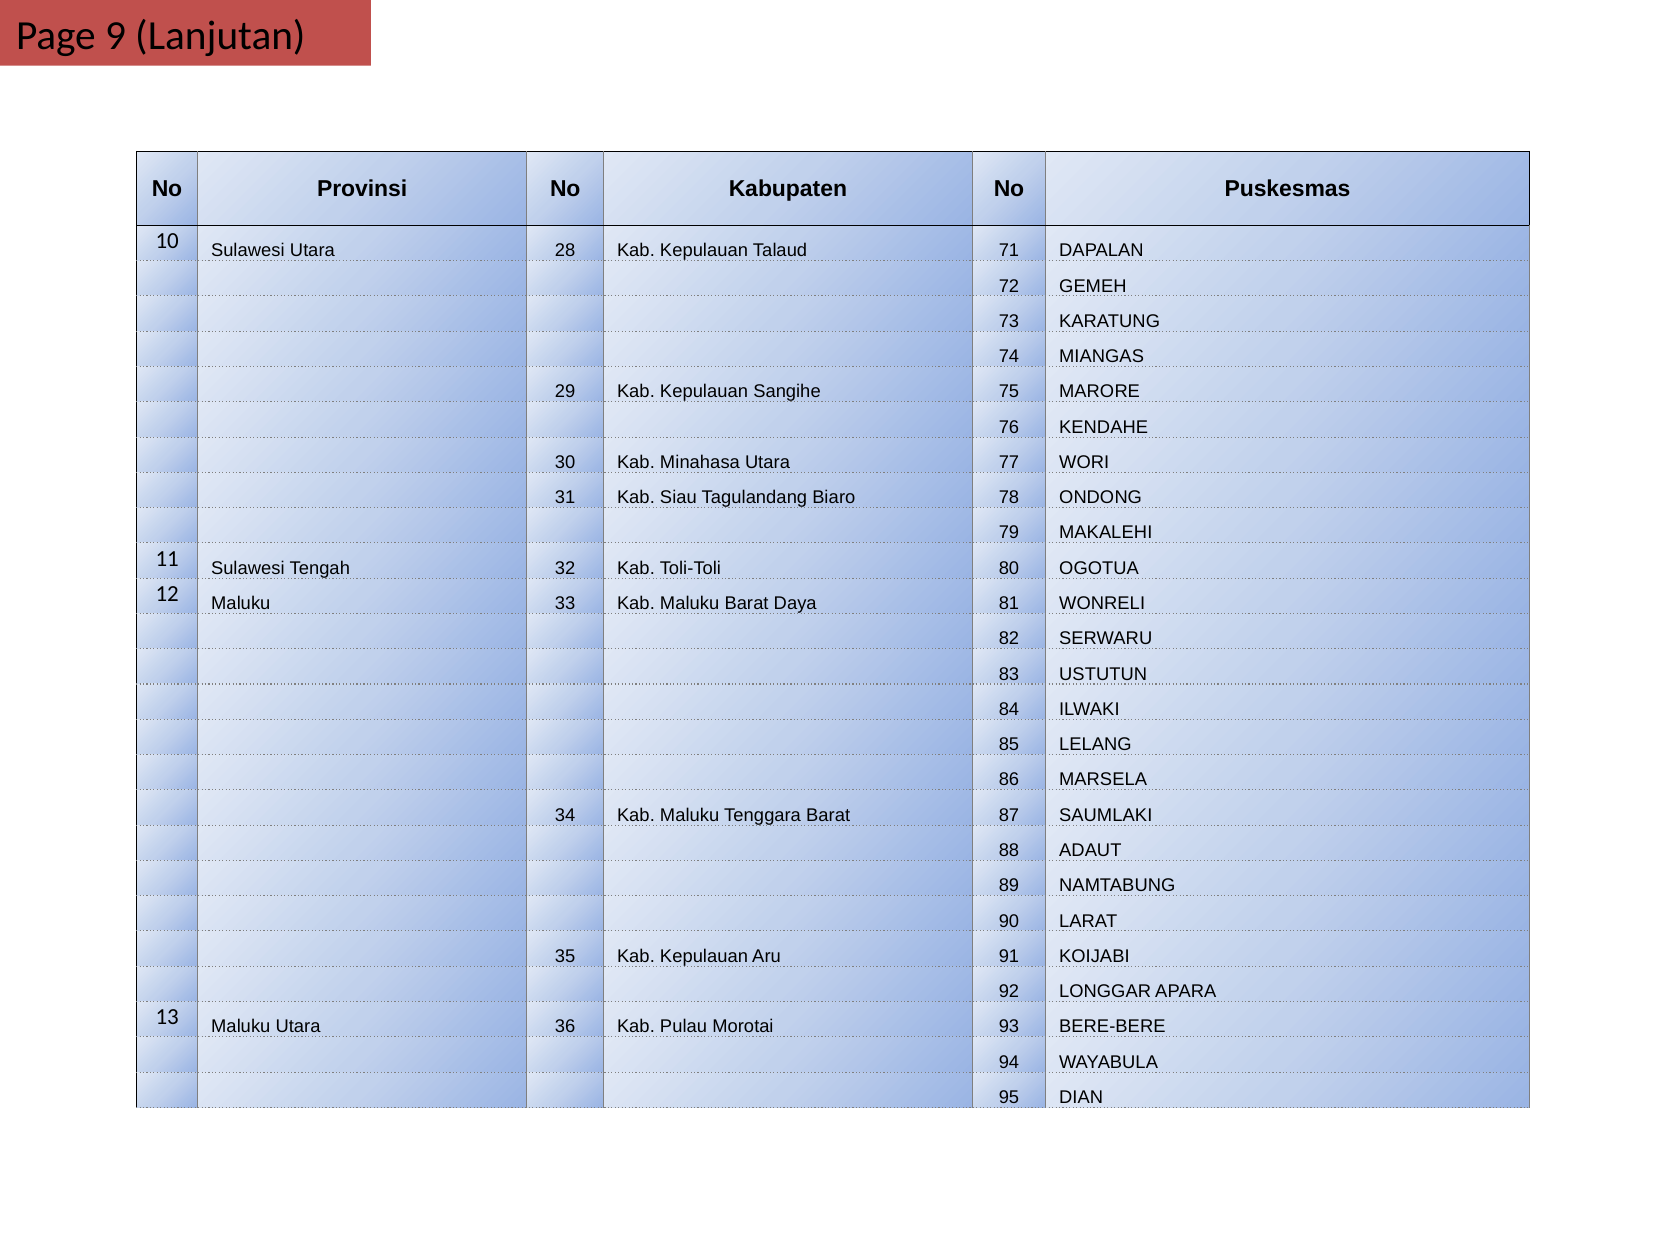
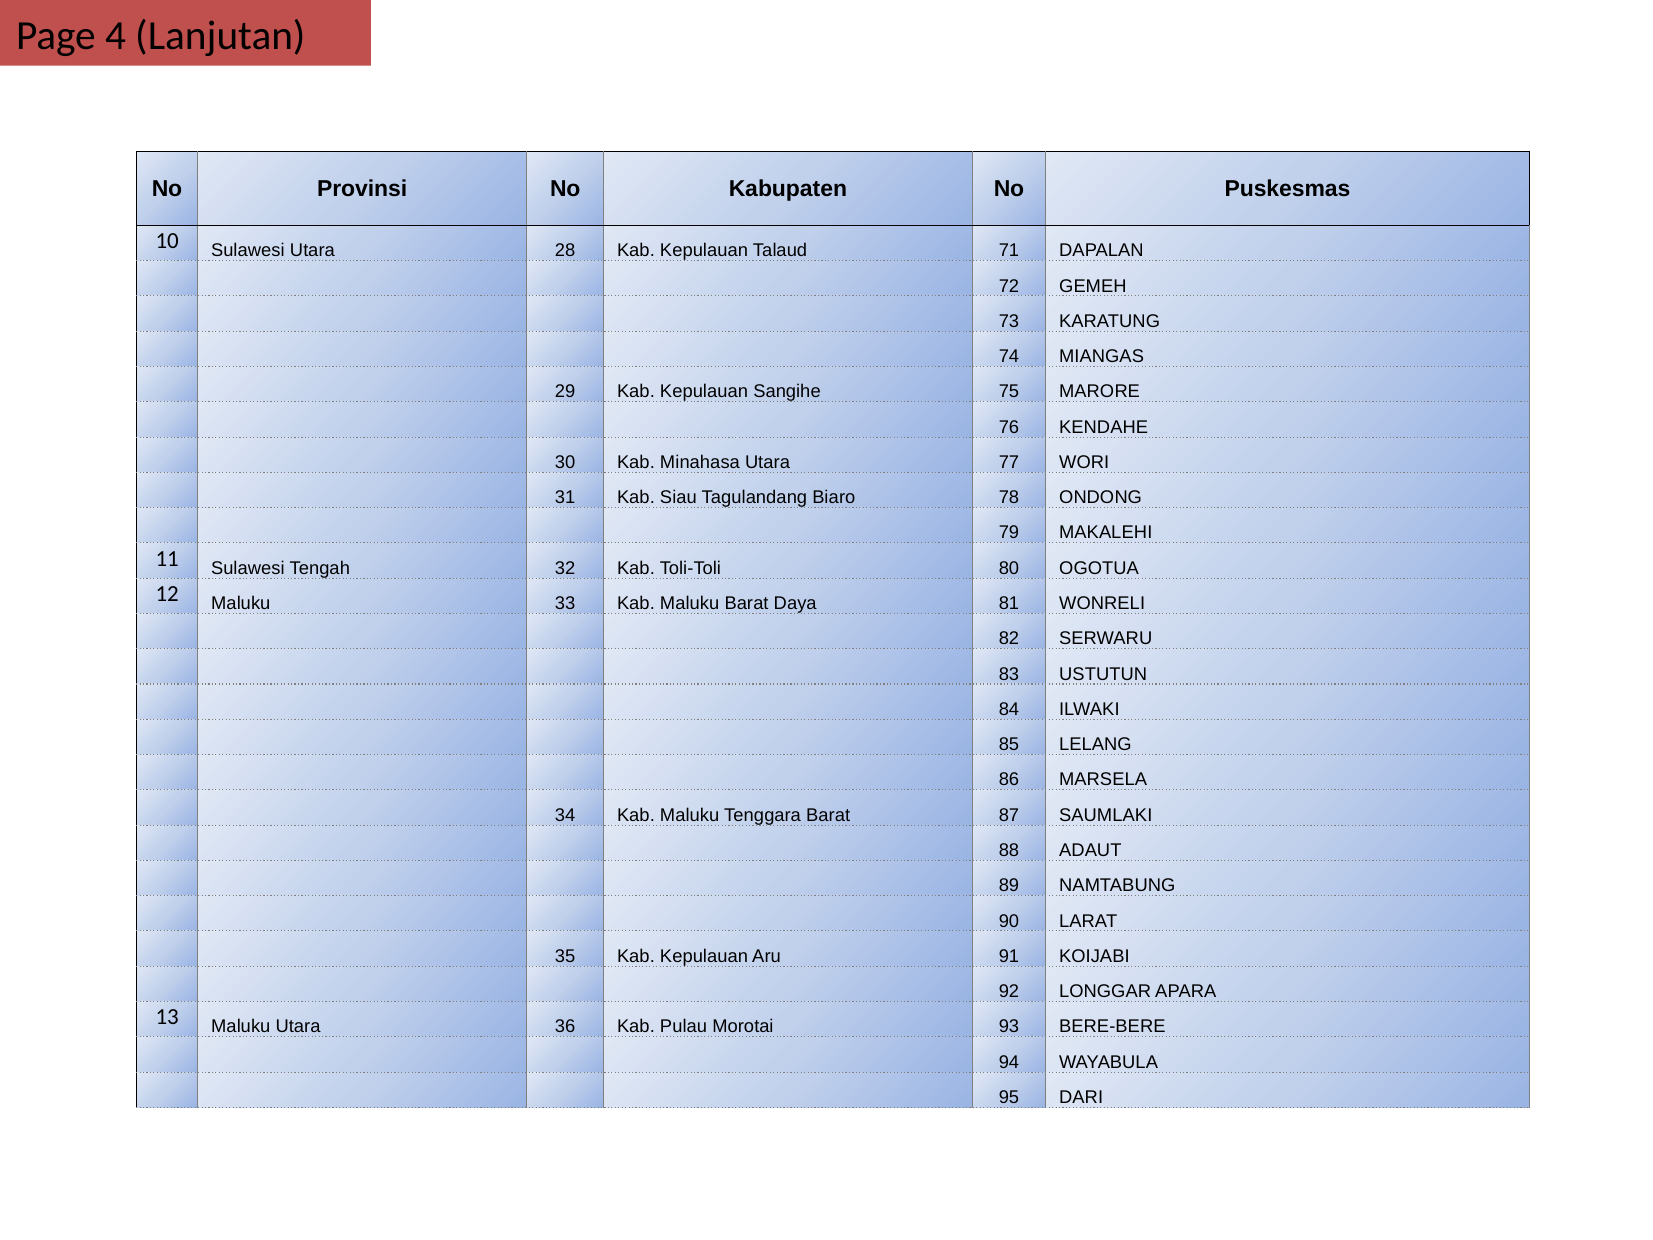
9: 9 -> 4
DIAN: DIAN -> DARI
